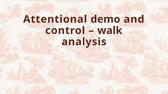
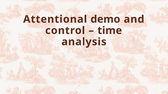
walk: walk -> time
